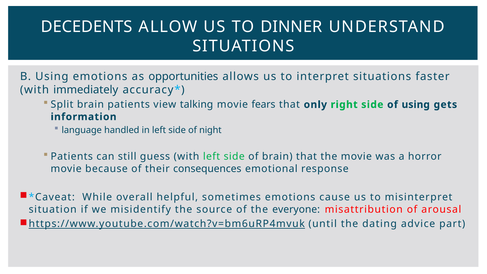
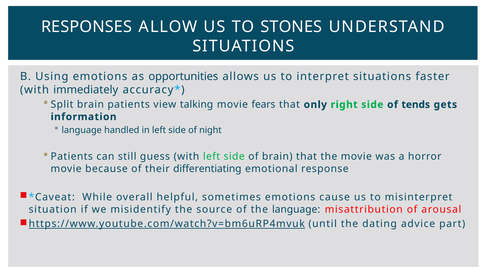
DECEDENTS: DECEDENTS -> RESPONSES
DINNER: DINNER -> STONES
of using: using -> tends
consequences: consequences -> differentiating
the everyone: everyone -> language
